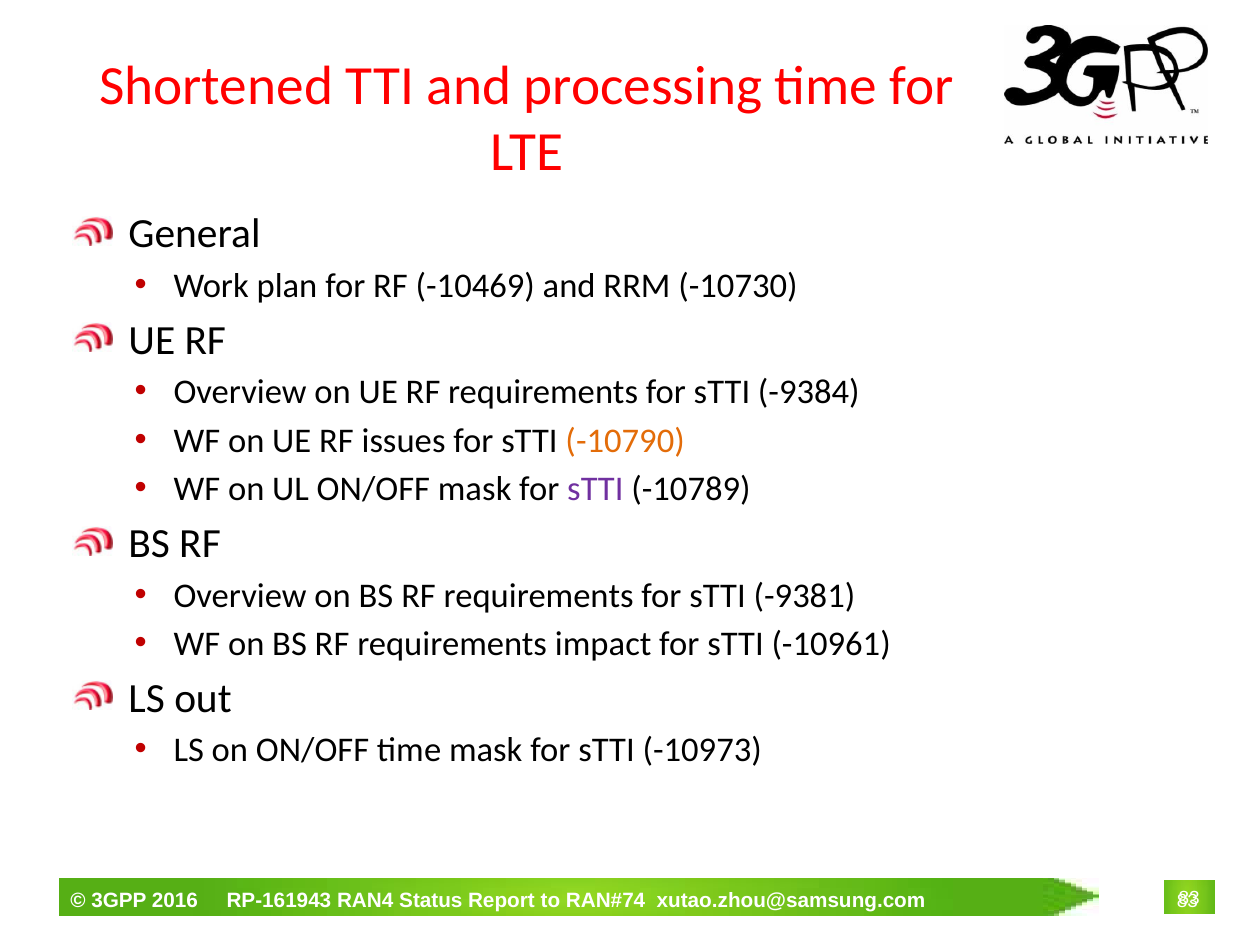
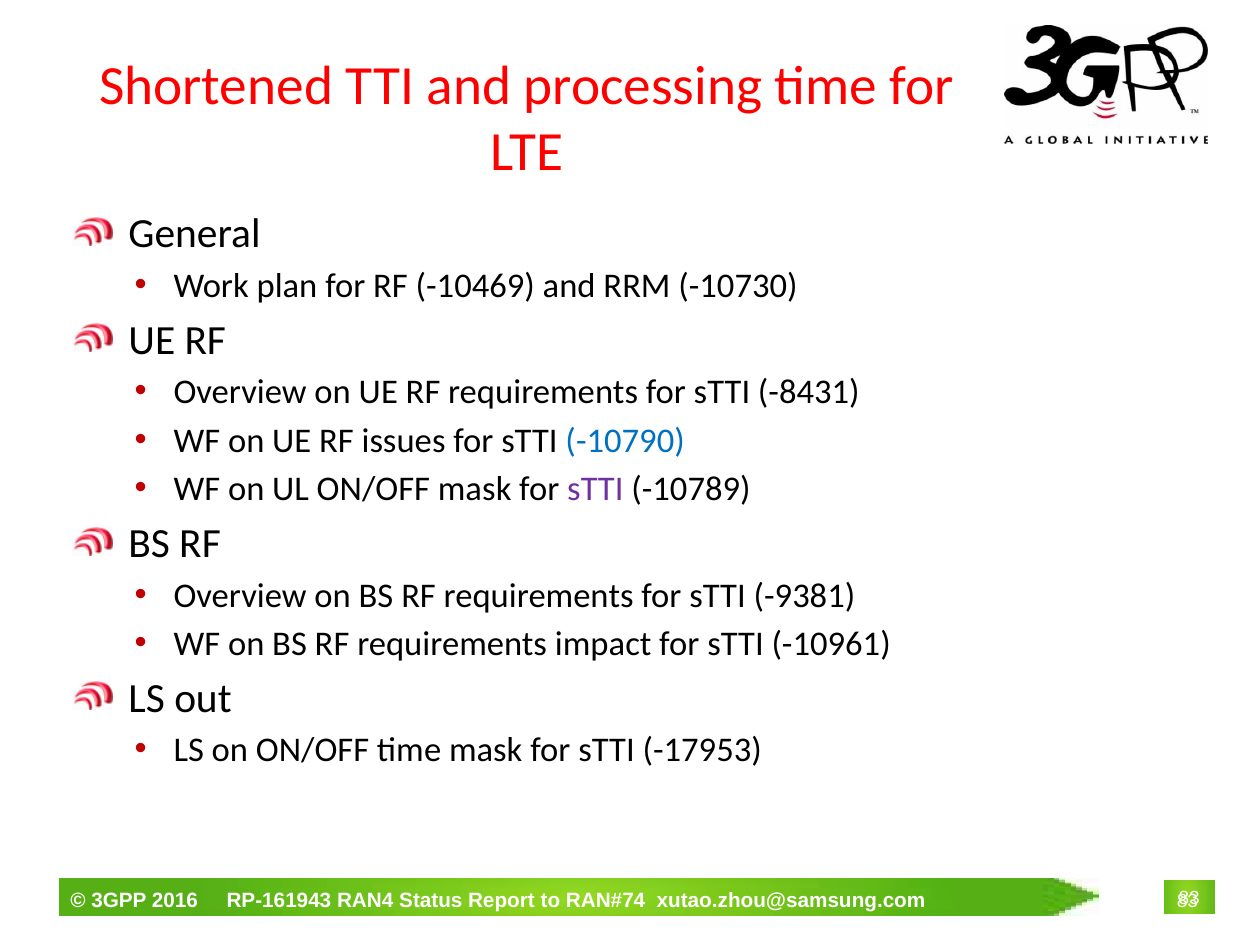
-9384: -9384 -> -8431
-10790 colour: orange -> blue
-10973: -10973 -> -17953
